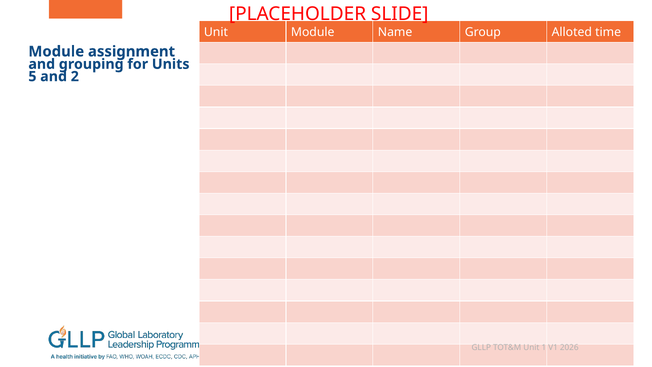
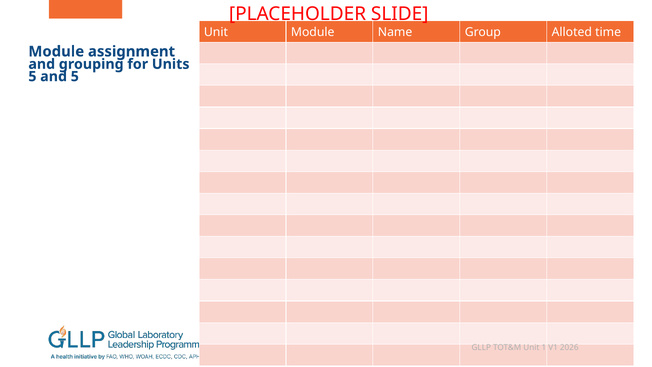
and 2: 2 -> 5
